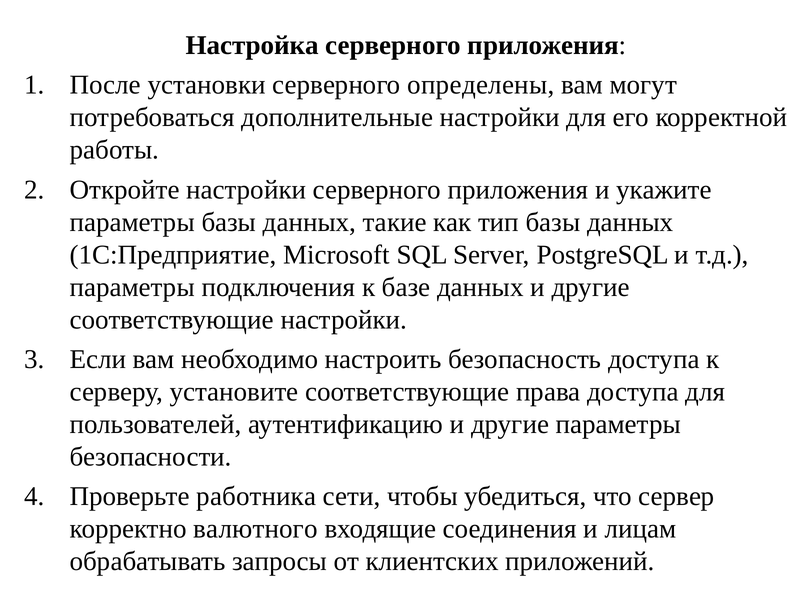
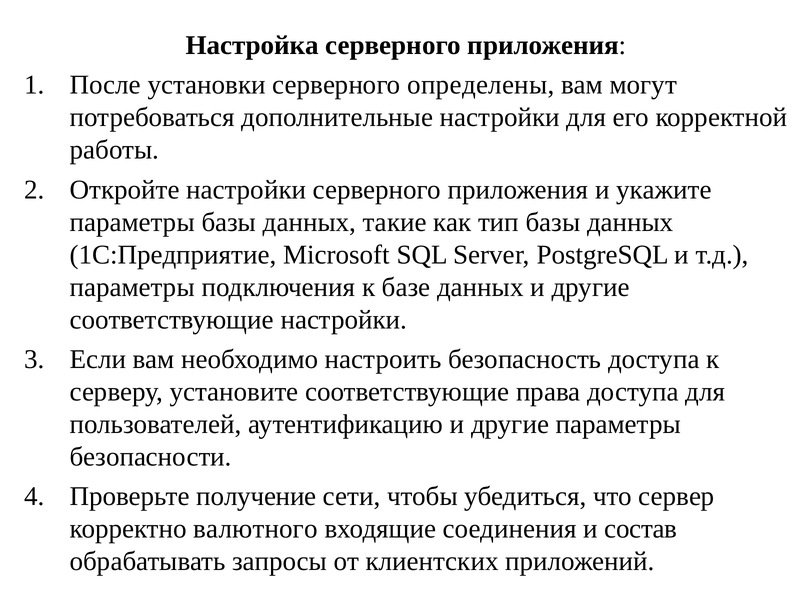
работника: работника -> получение
лицам: лицам -> состав
